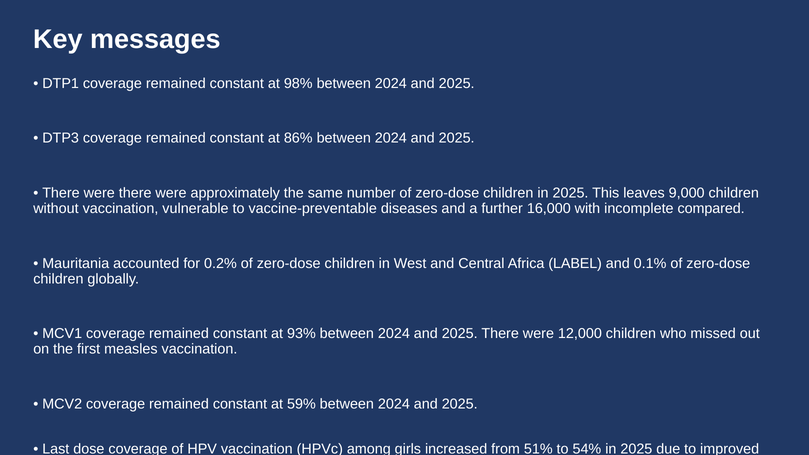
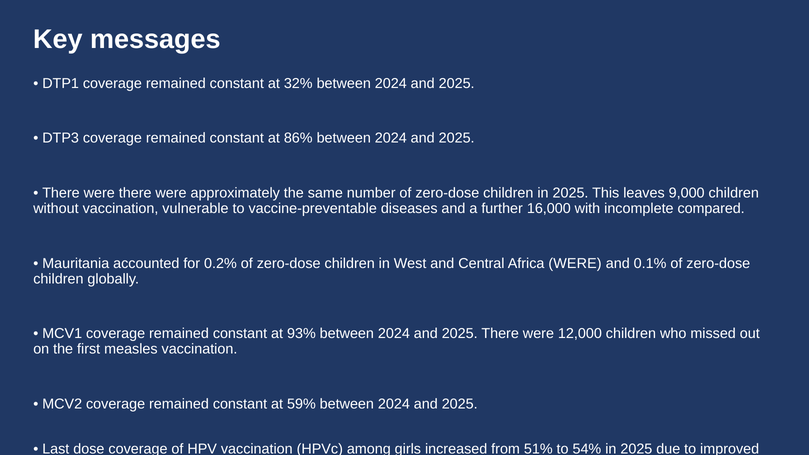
98%: 98% -> 32%
Africa LABEL: LABEL -> WERE
